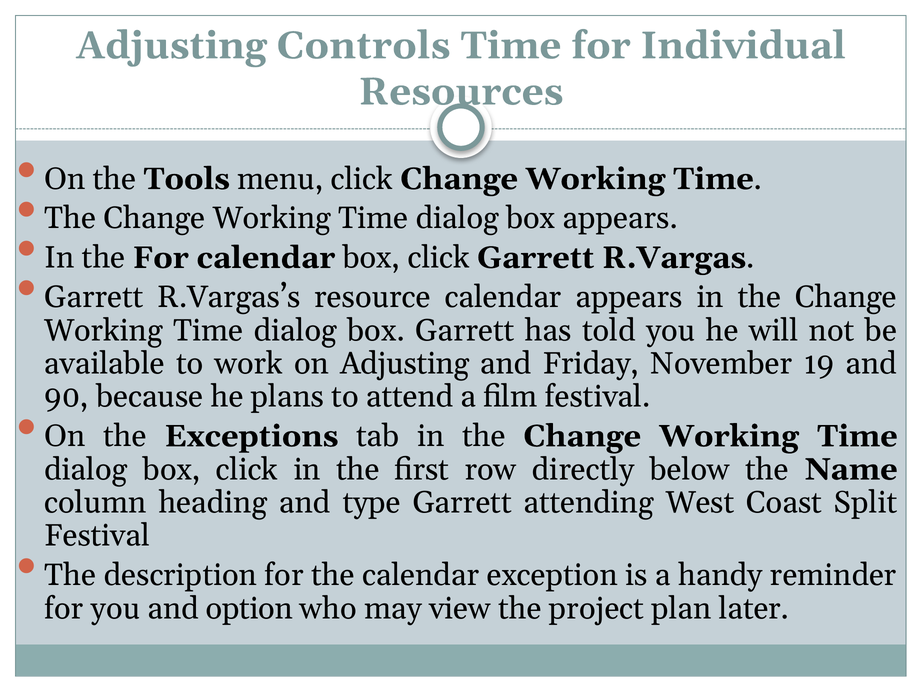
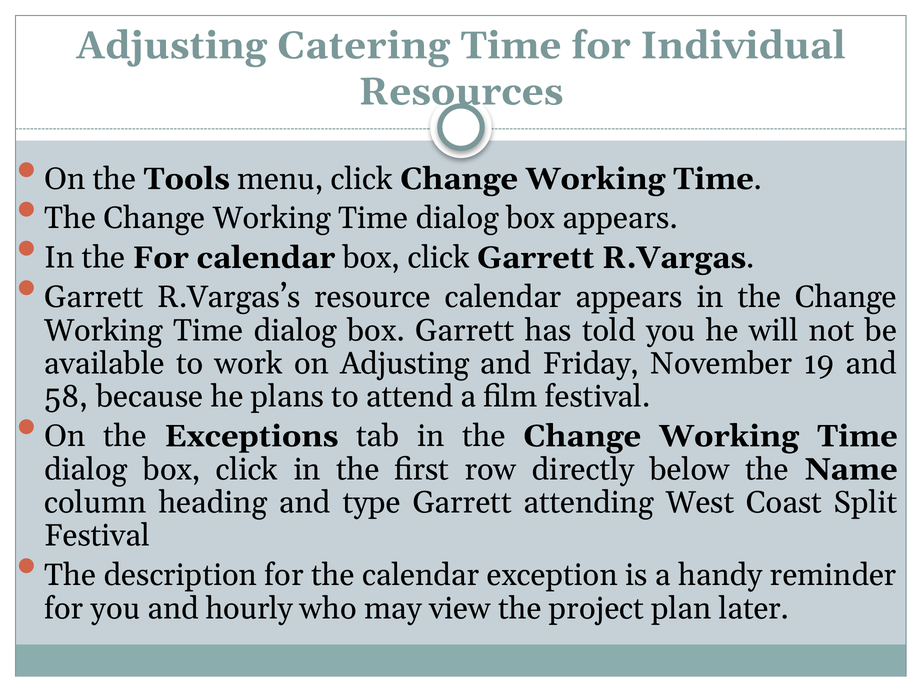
Controls: Controls -> Catering
90: 90 -> 58
option: option -> hourly
